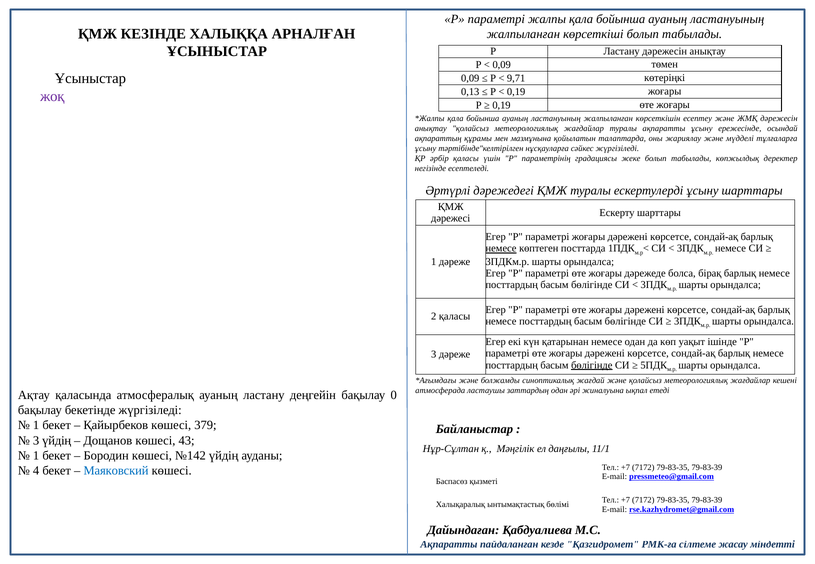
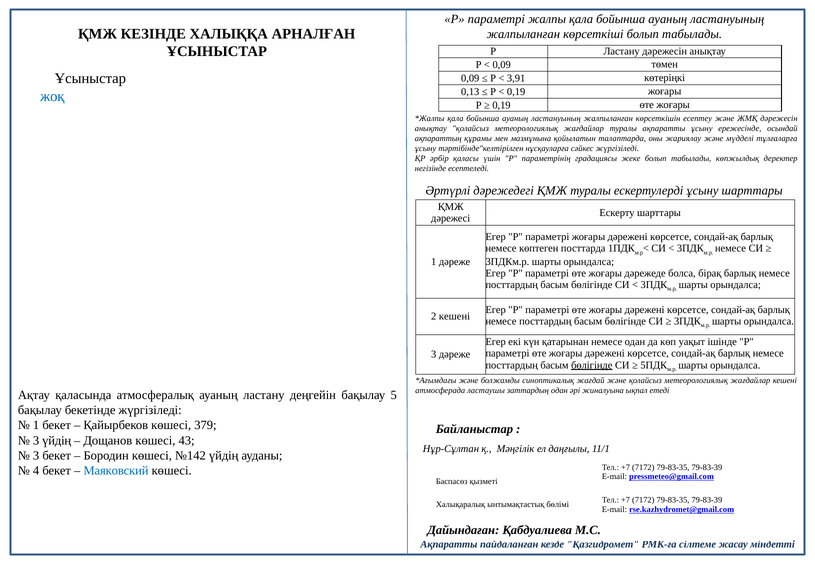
9,71: 9,71 -> 3,91
жоқ colour: purple -> blue
немесе at (501, 249) underline: present -> none
2 қаласы: қаласы -> кешені
0: 0 -> 5
1 at (36, 456): 1 -> 3
